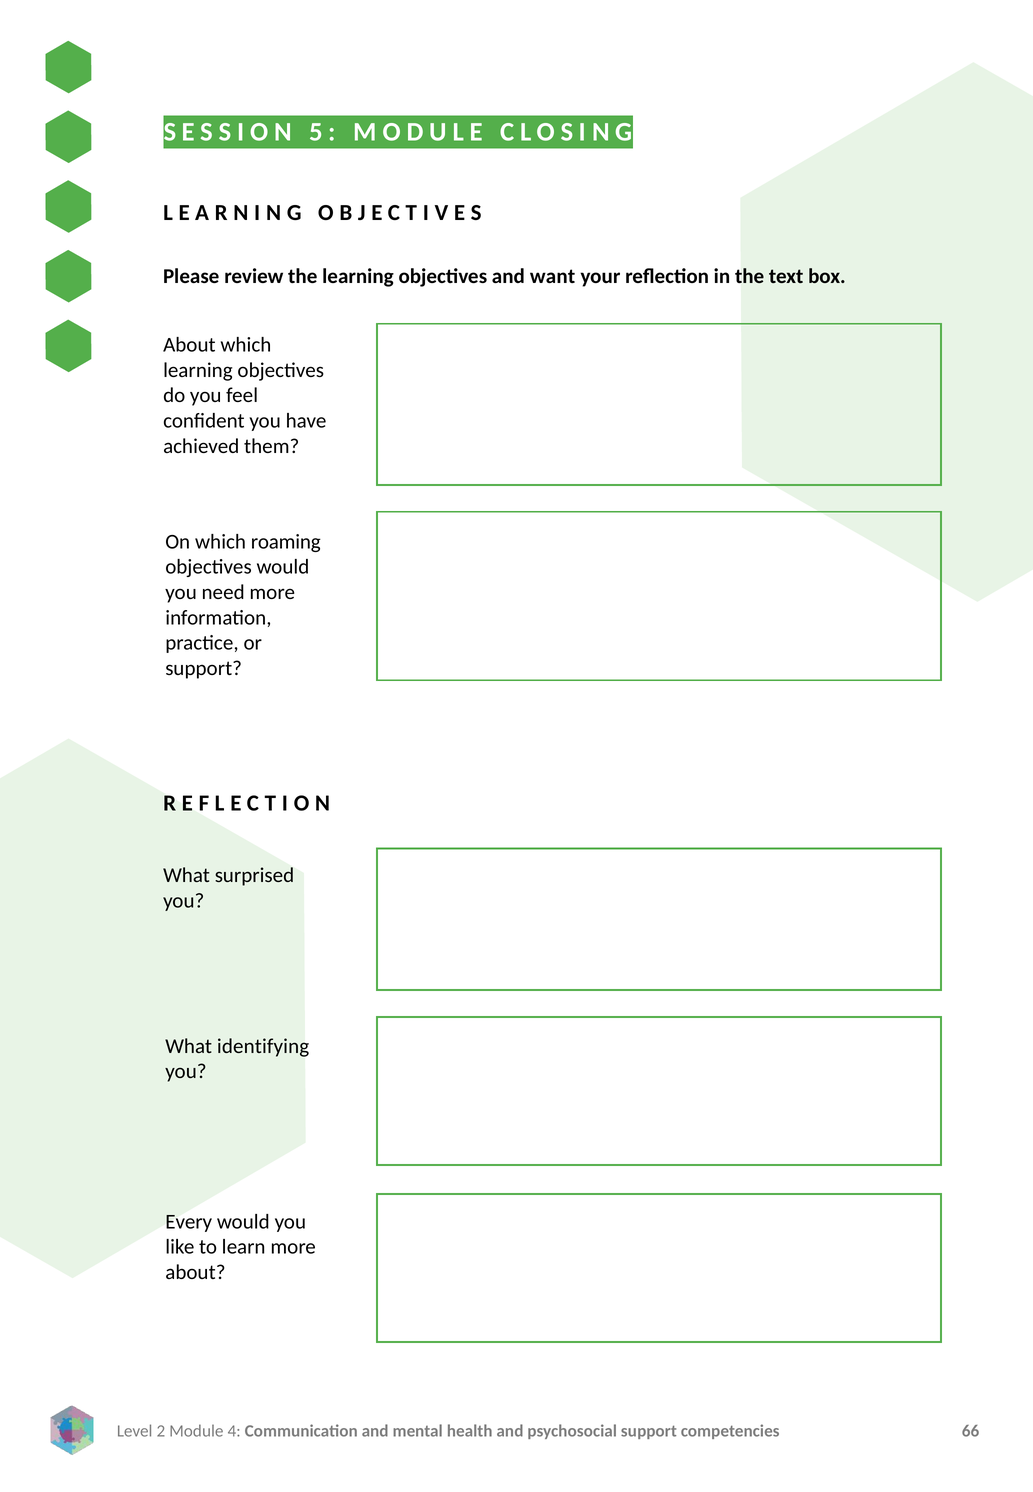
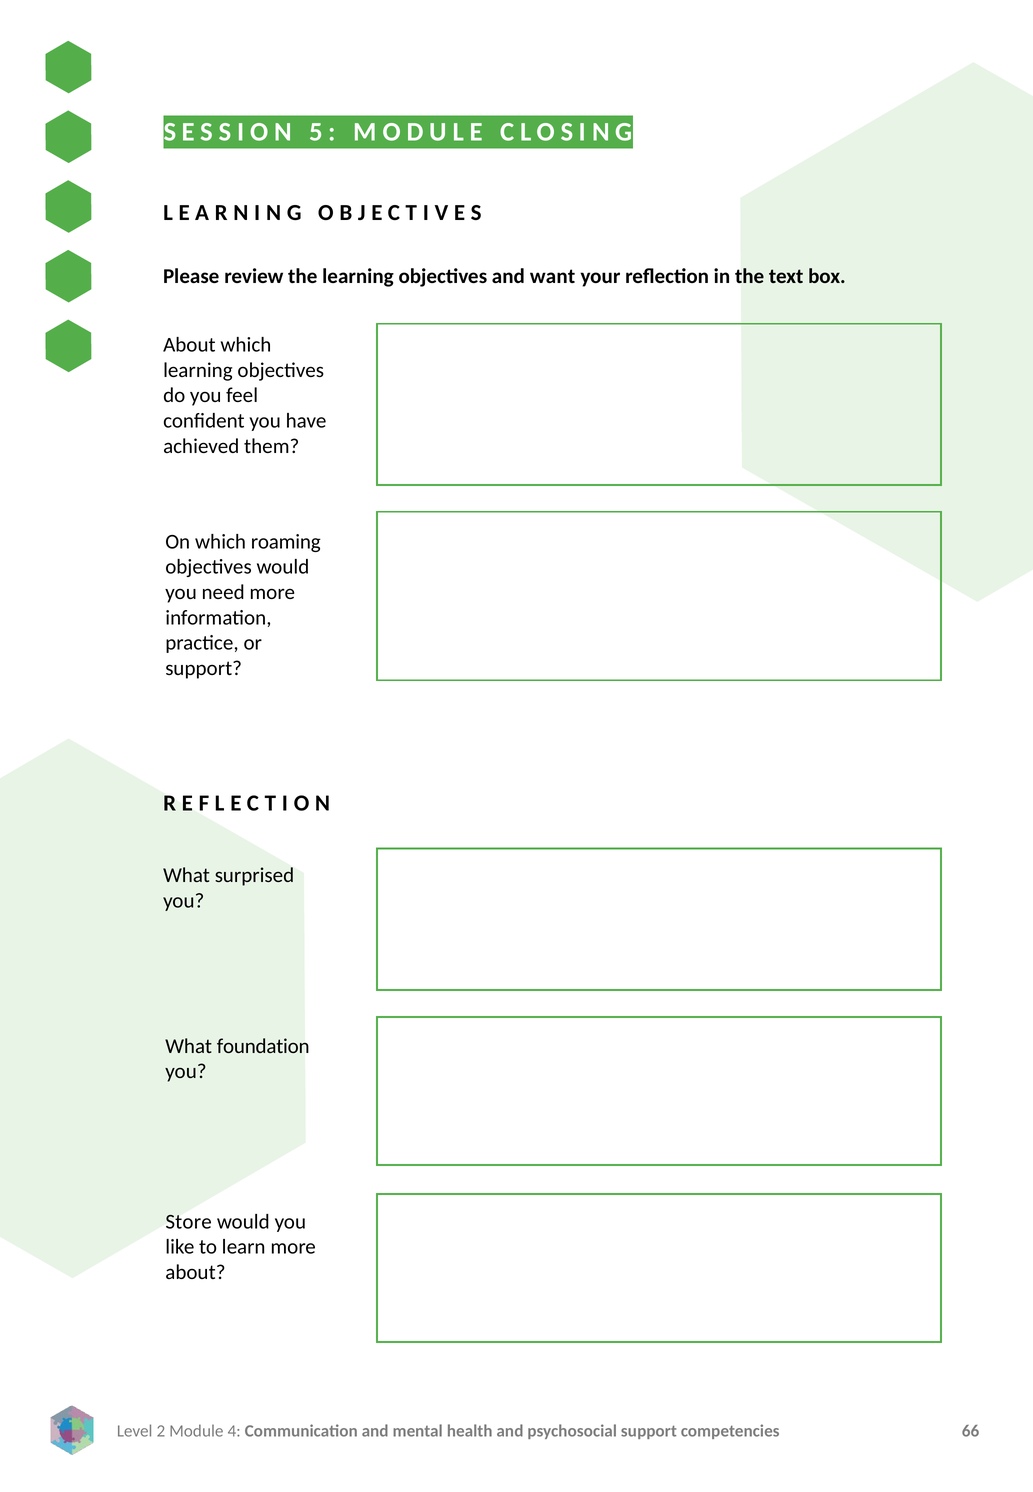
identifying: identifying -> foundation
Every: Every -> Store
